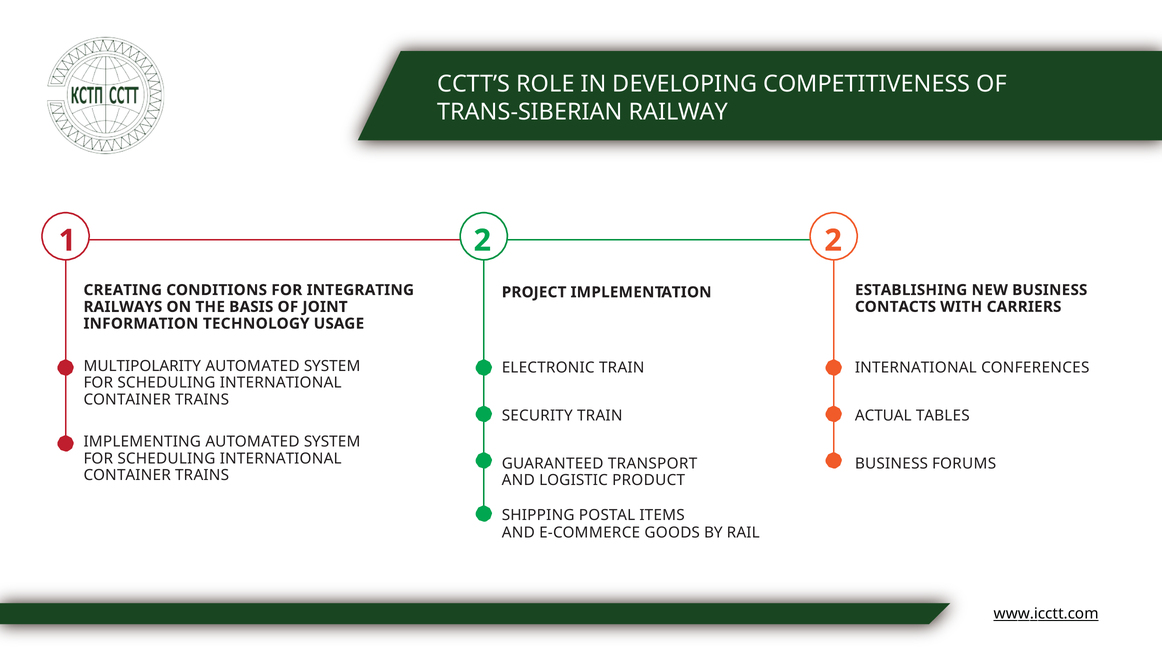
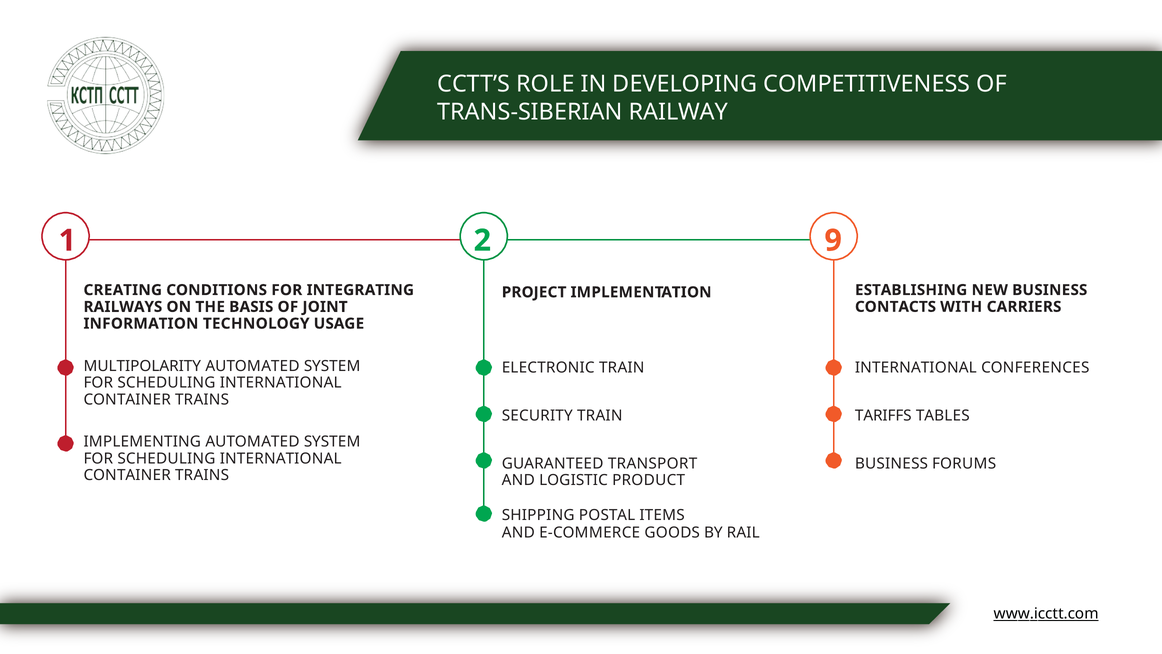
2 2: 2 -> 9
ACTUAL: ACTUAL -> ТARIFFS
